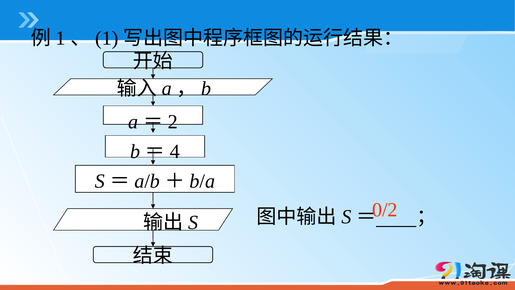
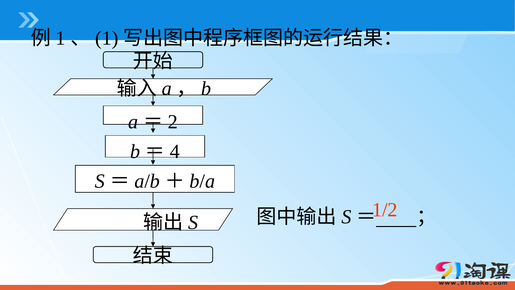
0/2: 0/2 -> 1/2
